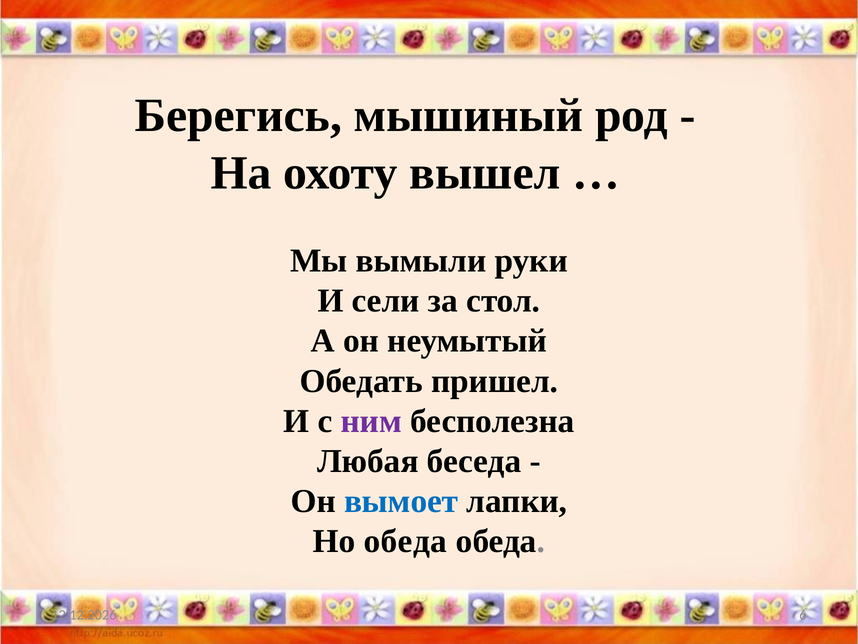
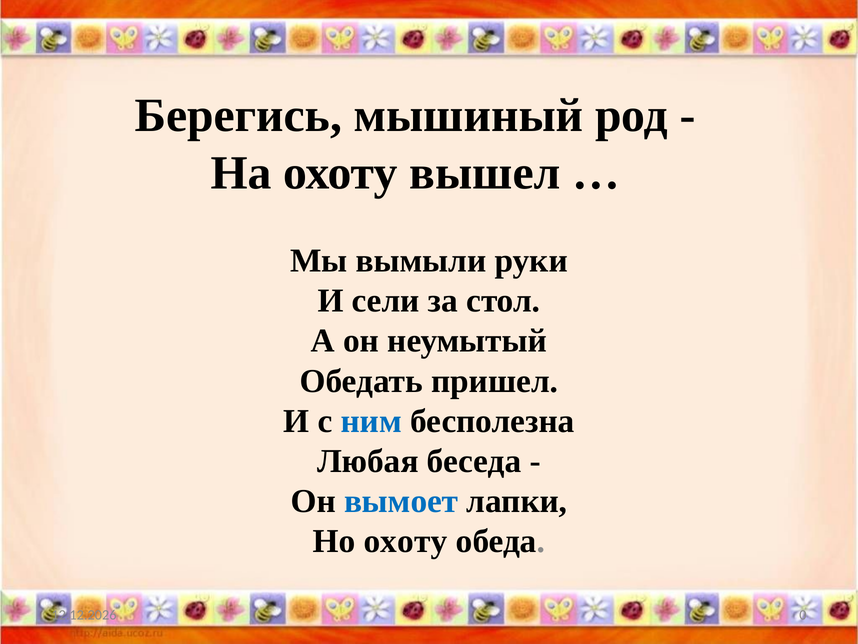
ним colour: purple -> blue
Но обеда: обеда -> охоту
6: 6 -> 0
